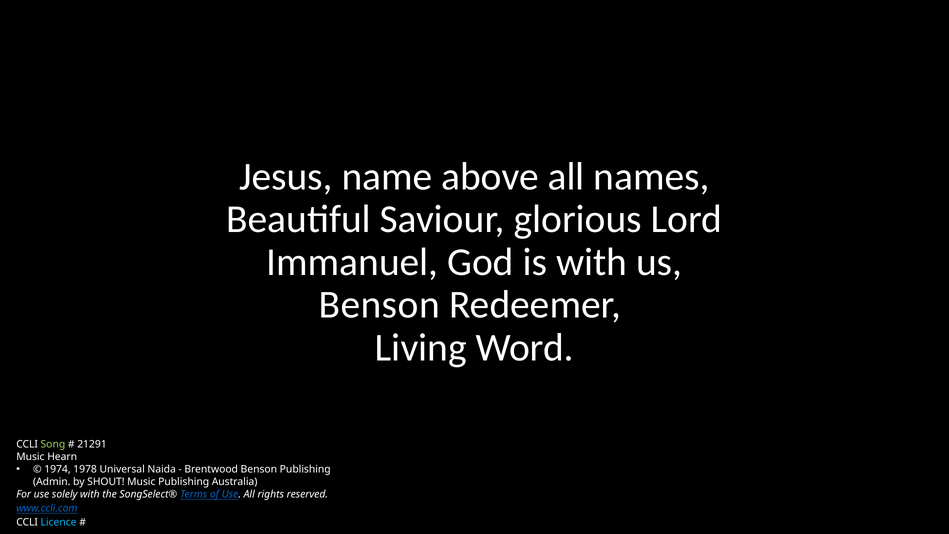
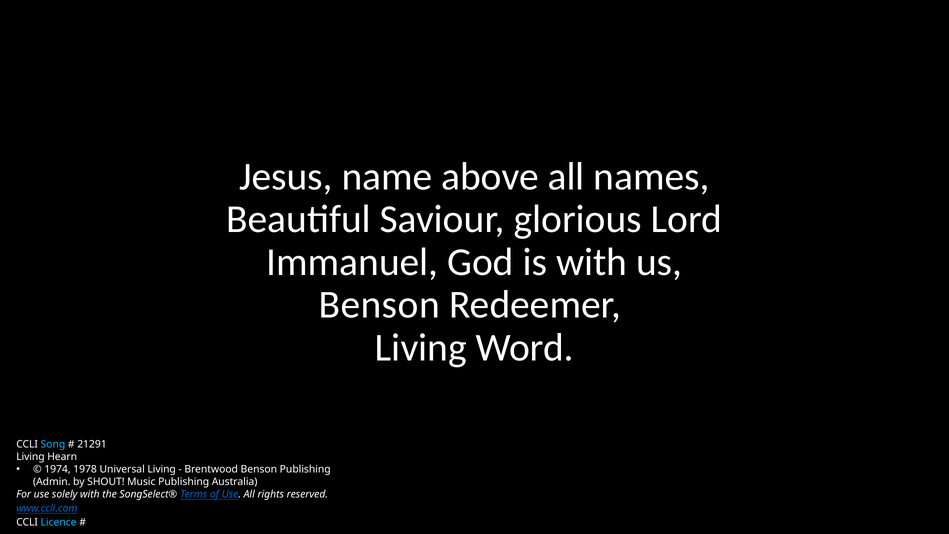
Song colour: light green -> light blue
Music at (30, 457): Music -> Living
Universal Naida: Naida -> Living
